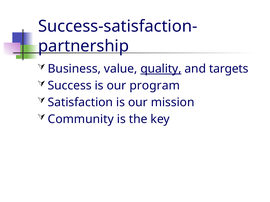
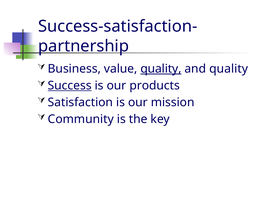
and targets: targets -> quality
Success underline: none -> present
program: program -> products
